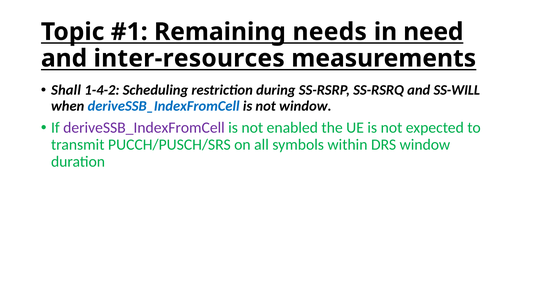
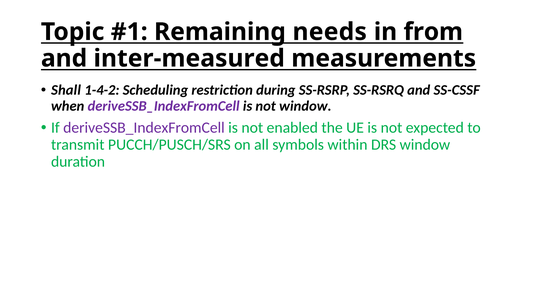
need: need -> from
inter-resources: inter-resources -> inter-measured
SS-WILL: SS-WILL -> SS-CSSF
deriveSSB_IndexFromCell at (164, 106) colour: blue -> purple
